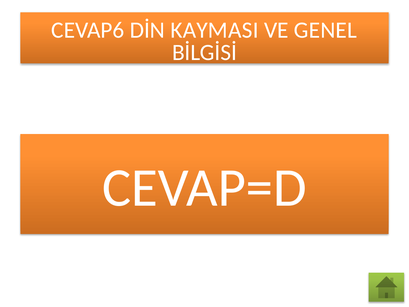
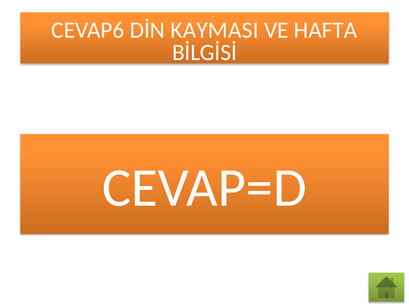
GENEL: GENEL -> HAFTA
